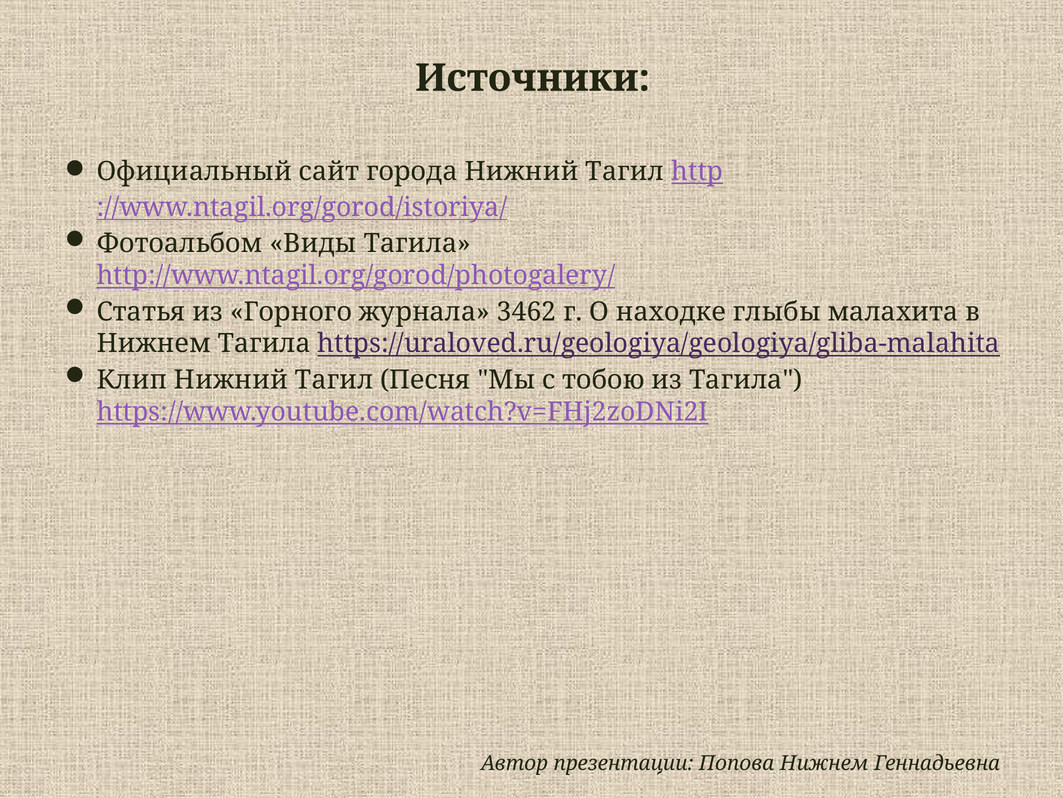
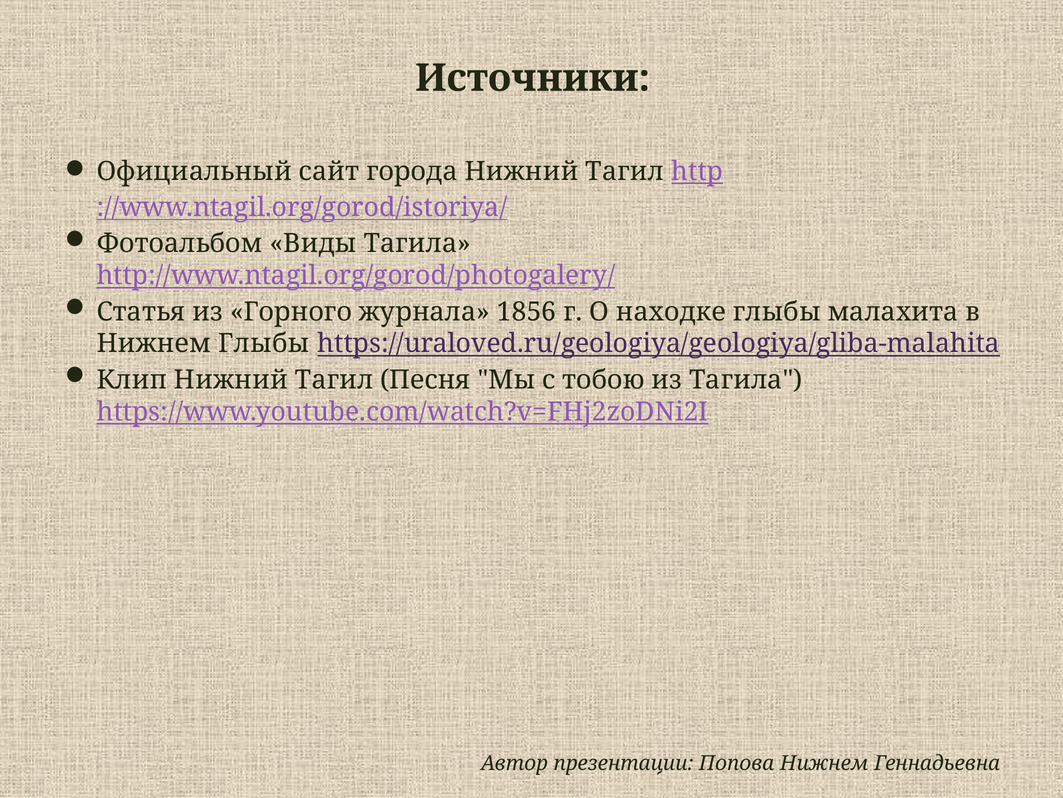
3462: 3462 -> 1856
Нижнем Тагила: Тагила -> Глыбы
